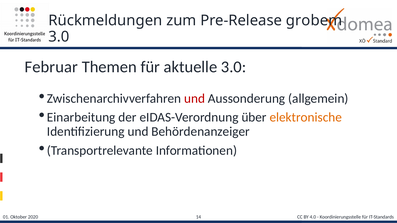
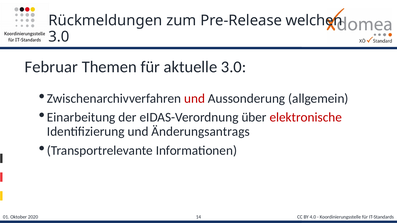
grobem: grobem -> welchen
elektronische colour: orange -> red
Behördenanzeiger: Behördenanzeiger -> Änderungsantrags
